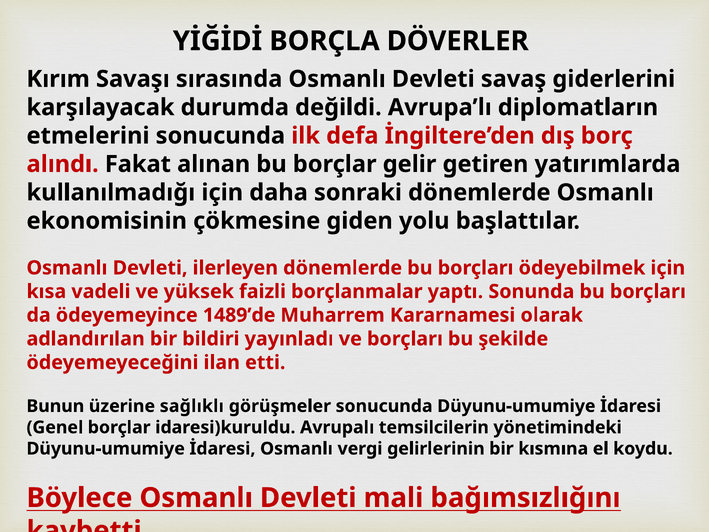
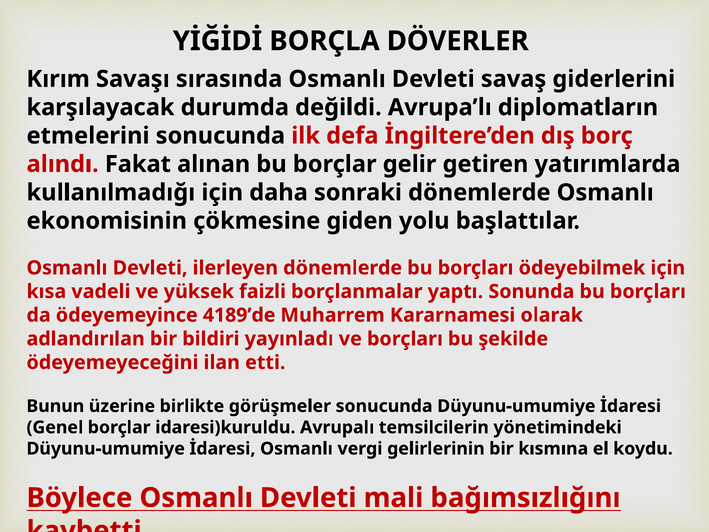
1489’de: 1489’de -> 4189’de
sağlıklı: sağlıklı -> birlikte
